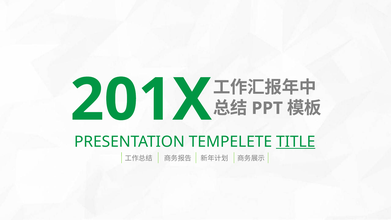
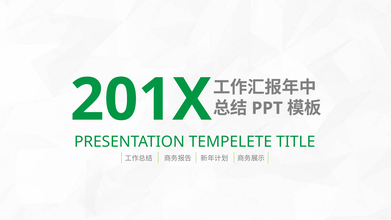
TITLE underline: present -> none
